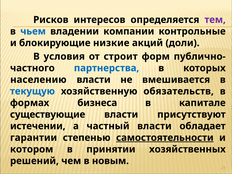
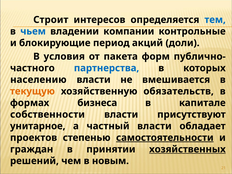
Рисков: Рисков -> Строит
тем colour: purple -> blue
низкие: низкие -> период
строит: строит -> пакета
текущую colour: blue -> orange
существующие: существующие -> собственности
истечении: истечении -> унитарное
гарантии: гарантии -> проектов
котором: котором -> граждан
хозяйственных underline: none -> present
